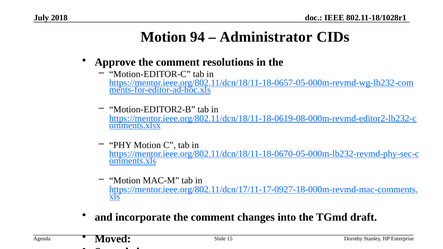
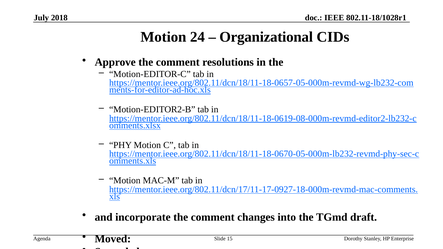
94: 94 -> 24
Administrator: Administrator -> Organizational
